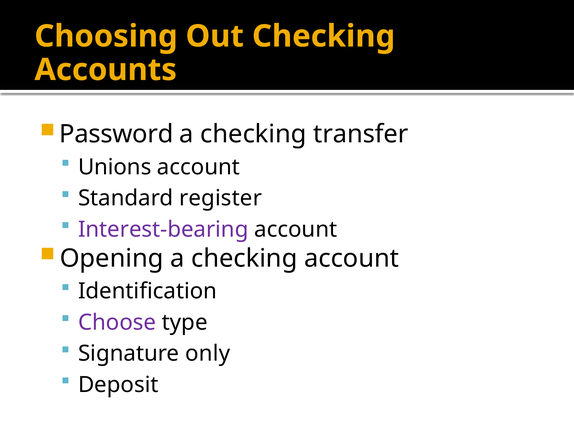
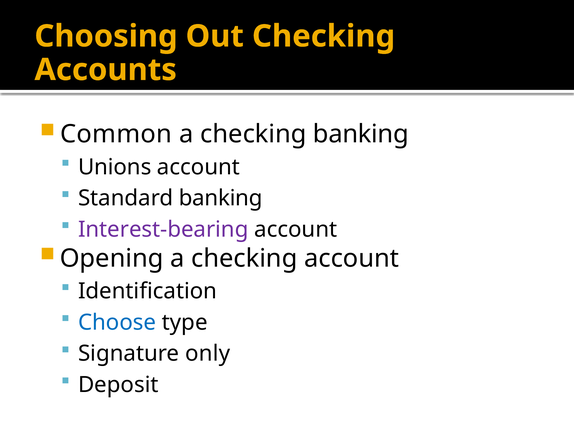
Password: Password -> Common
checking transfer: transfer -> banking
Standard register: register -> banking
Choose colour: purple -> blue
